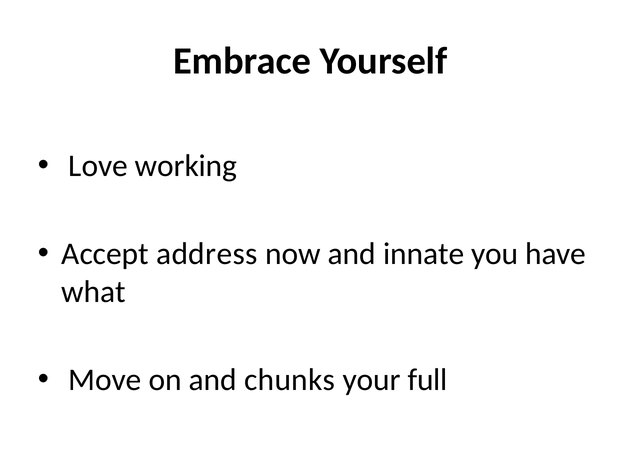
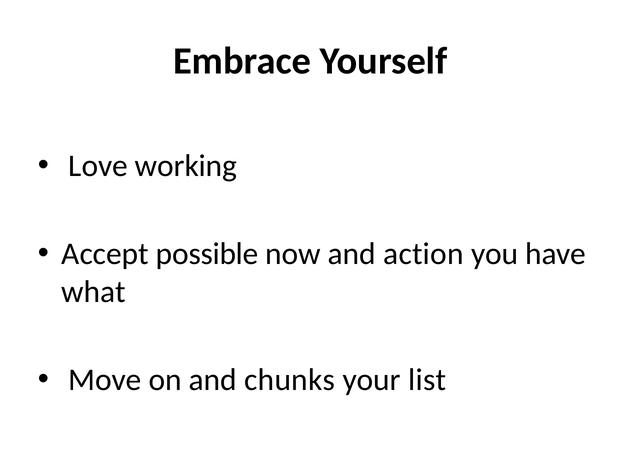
address: address -> possible
innate: innate -> action
full: full -> list
